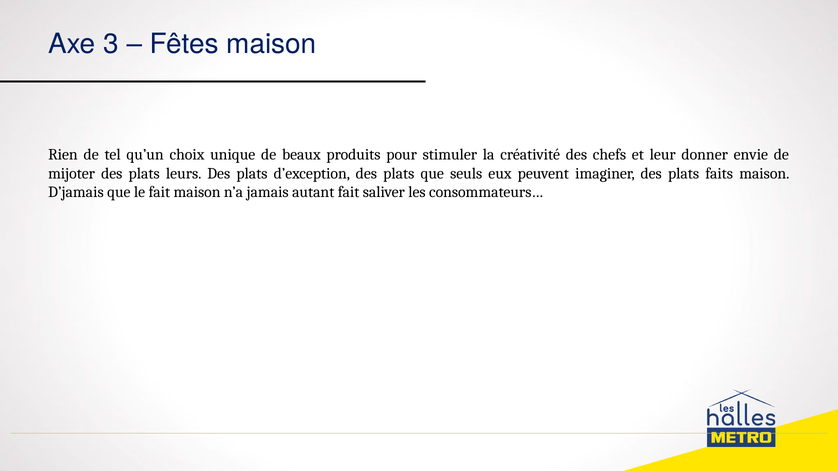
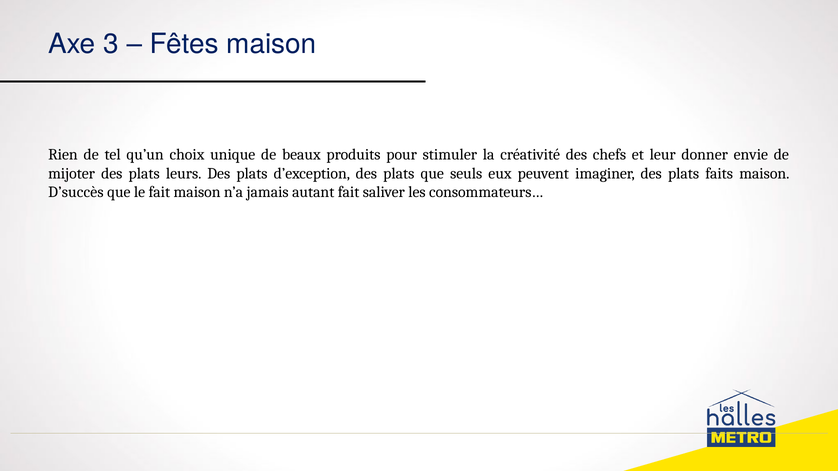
D’jamais: D’jamais -> D’succès
